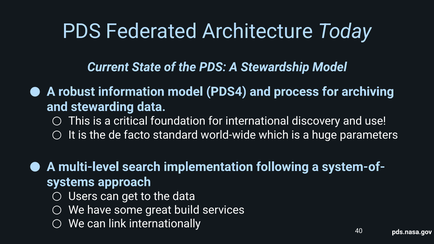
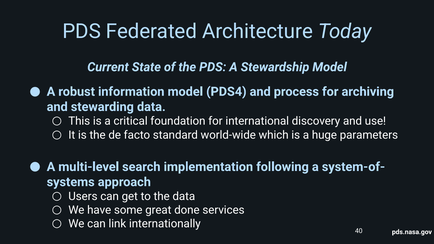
build: build -> done
